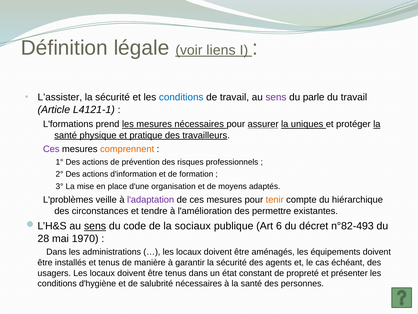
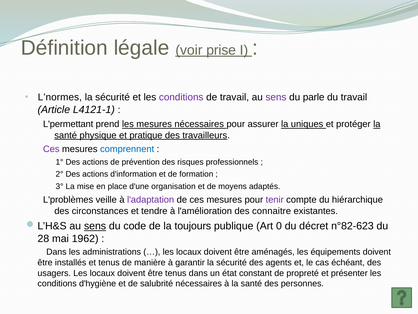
liens: liens -> prise
L’assister: L’assister -> L’normes
conditions at (181, 97) colour: blue -> purple
L'formations: L'formations -> L'permettant
assurer underline: present -> none
comprennent colour: orange -> blue
tenir colour: orange -> purple
permettre: permettre -> connaitre
sociaux: sociaux -> toujours
6: 6 -> 0
n°82-493: n°82-493 -> n°82-623
1970: 1970 -> 1962
